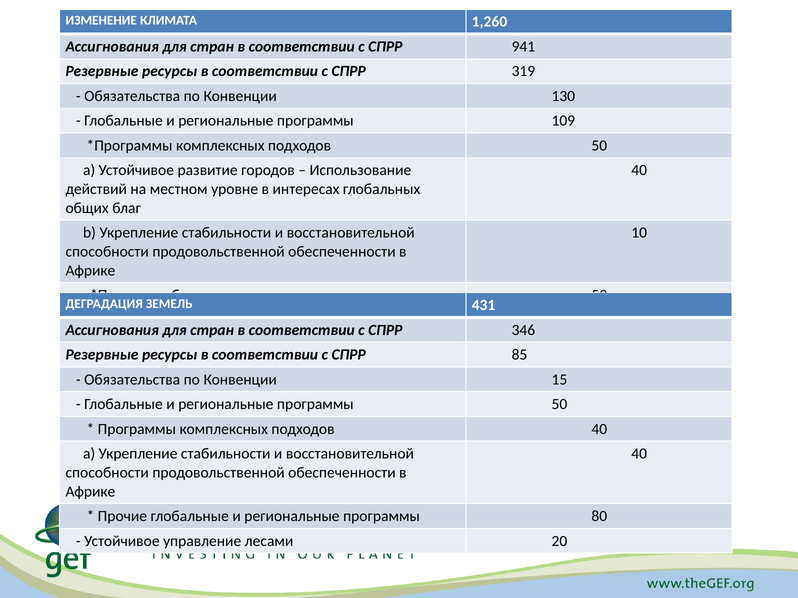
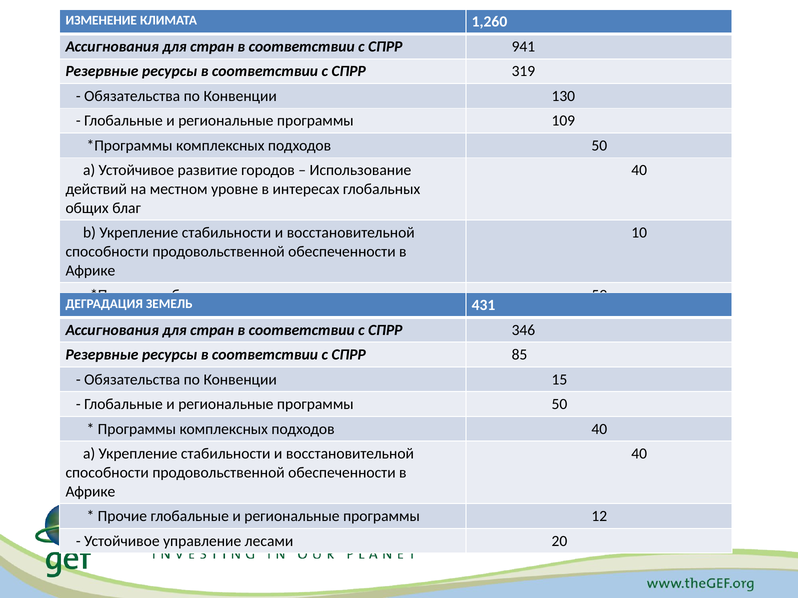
программы 80: 80 -> 12
